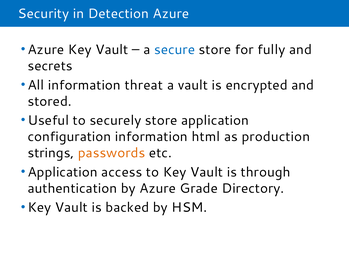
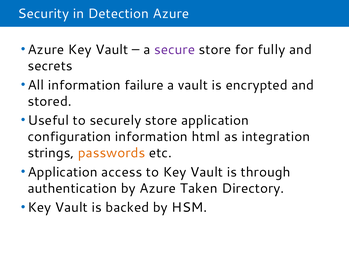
secure colour: blue -> purple
threat: threat -> failure
production: production -> integration
Grade: Grade -> Taken
